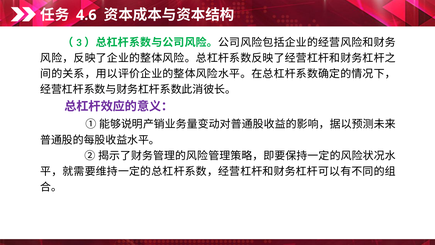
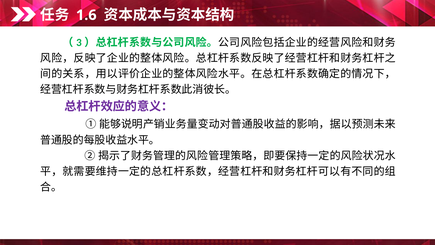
4.6: 4.6 -> 1.6
